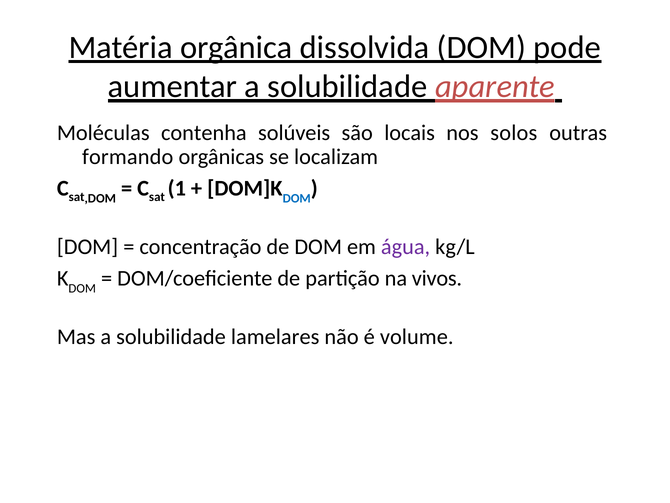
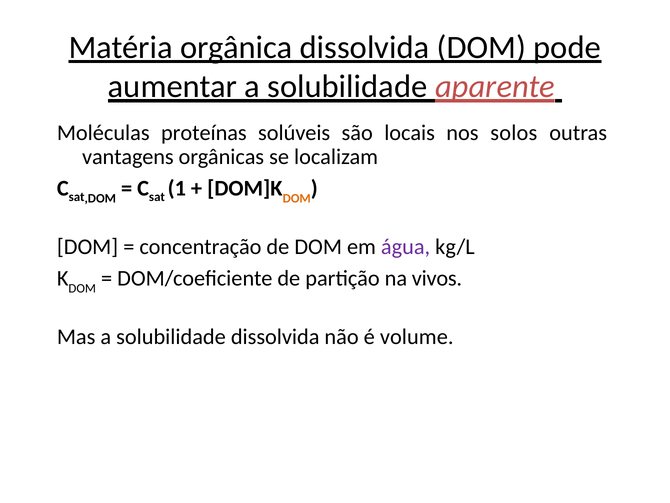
contenha: contenha -> proteínas
formando: formando -> vantagens
DOM at (297, 198) colour: blue -> orange
solubilidade lamelares: lamelares -> dissolvida
